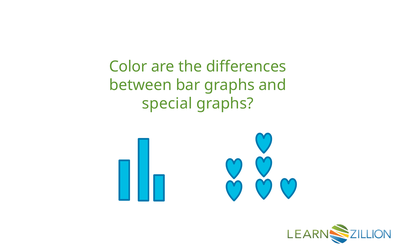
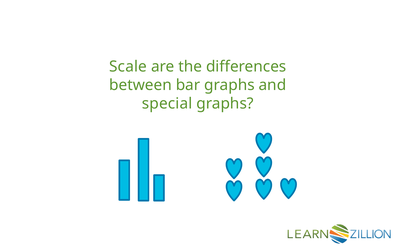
Color: Color -> Scale
